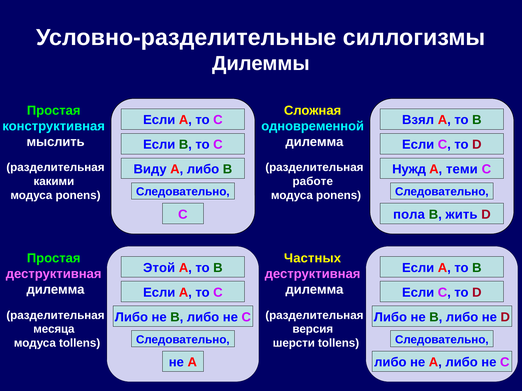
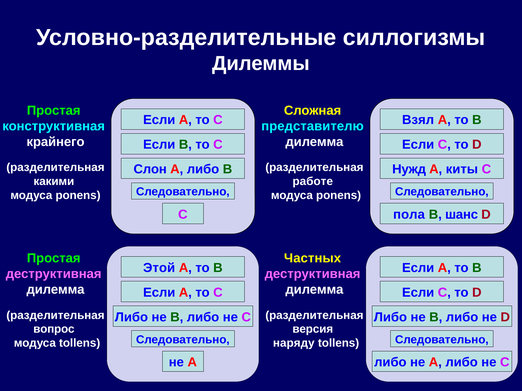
одновременной: одновременной -> представителю
мыслить: мыслить -> крайнего
Виду: Виду -> Слон
теми: теми -> киты
жить: жить -> шанс
месяца: месяца -> вопрос
шерсти: шерсти -> наряду
